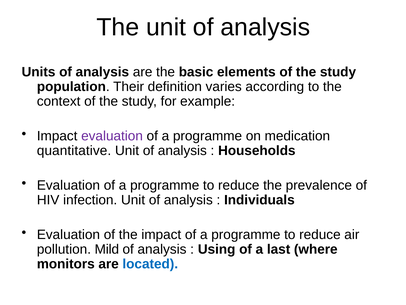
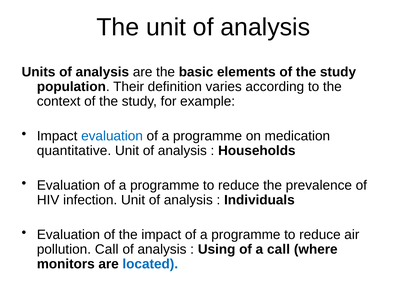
evaluation at (112, 136) colour: purple -> blue
pollution Mild: Mild -> Call
a last: last -> call
